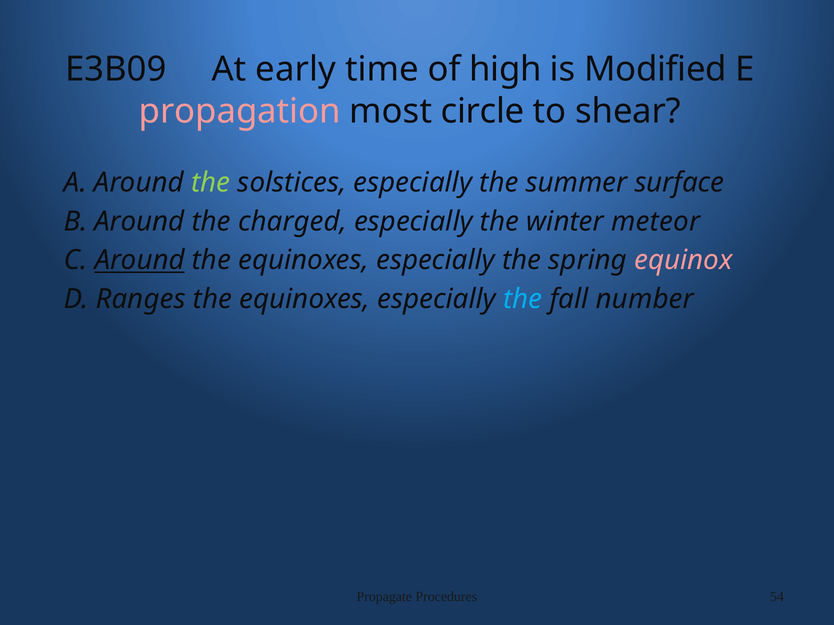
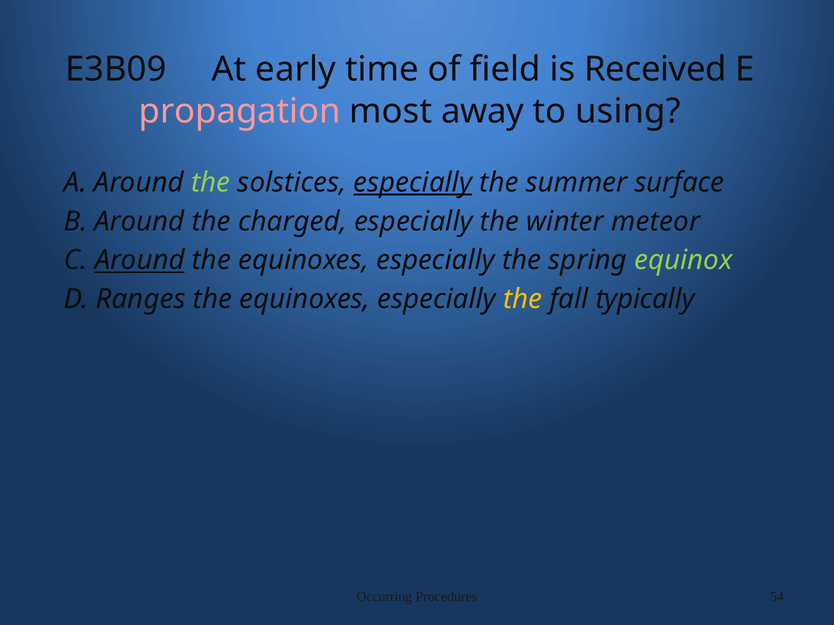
high: high -> field
Modified: Modified -> Received
circle: circle -> away
shear: shear -> using
especially at (413, 183) underline: none -> present
equinox colour: pink -> light green
the at (523, 299) colour: light blue -> yellow
number: number -> typically
Propagate: Propagate -> Occurring
